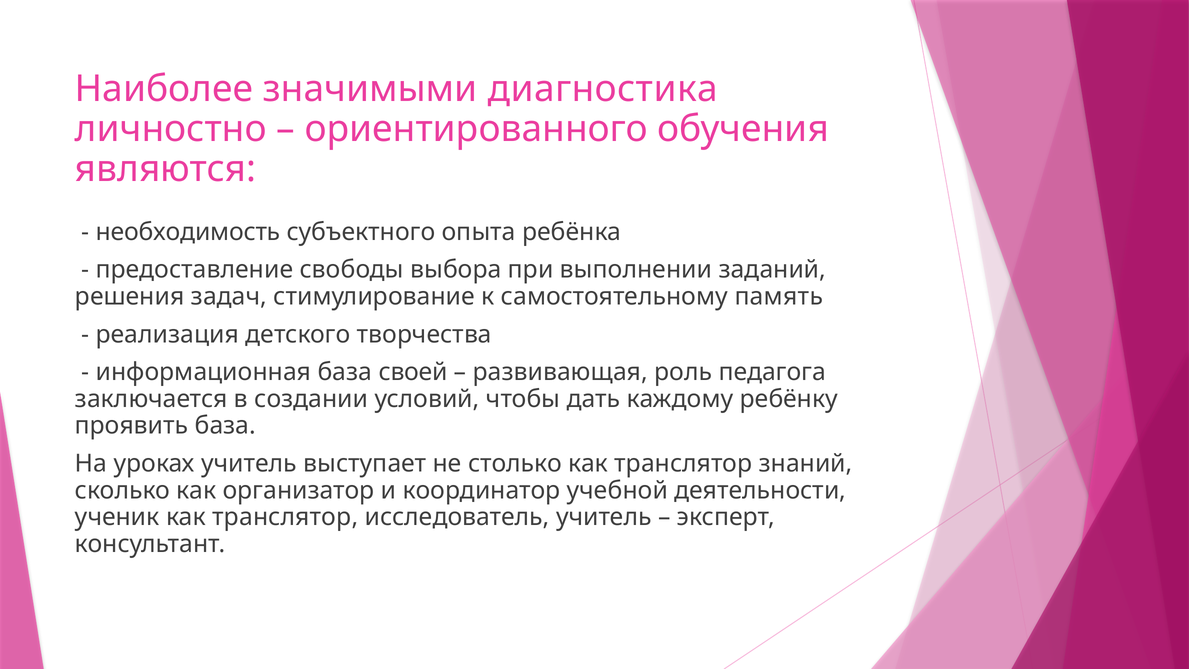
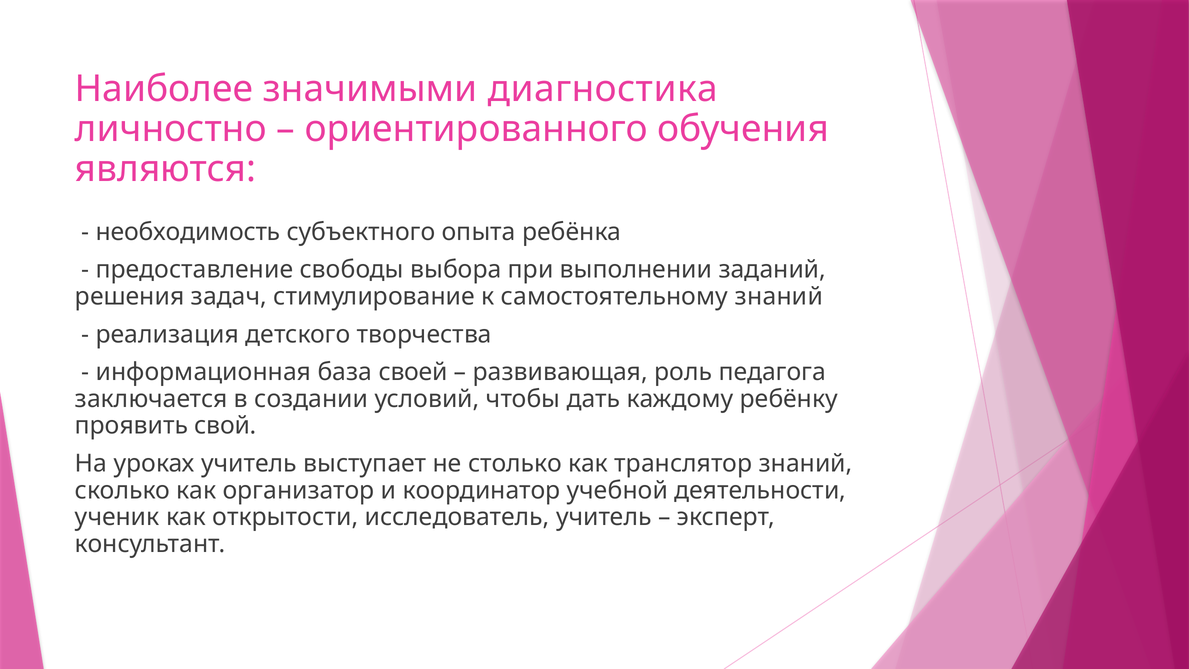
самостоятельному память: память -> знаний
проявить база: база -> свой
ученик как транслятор: транслятор -> открытости
